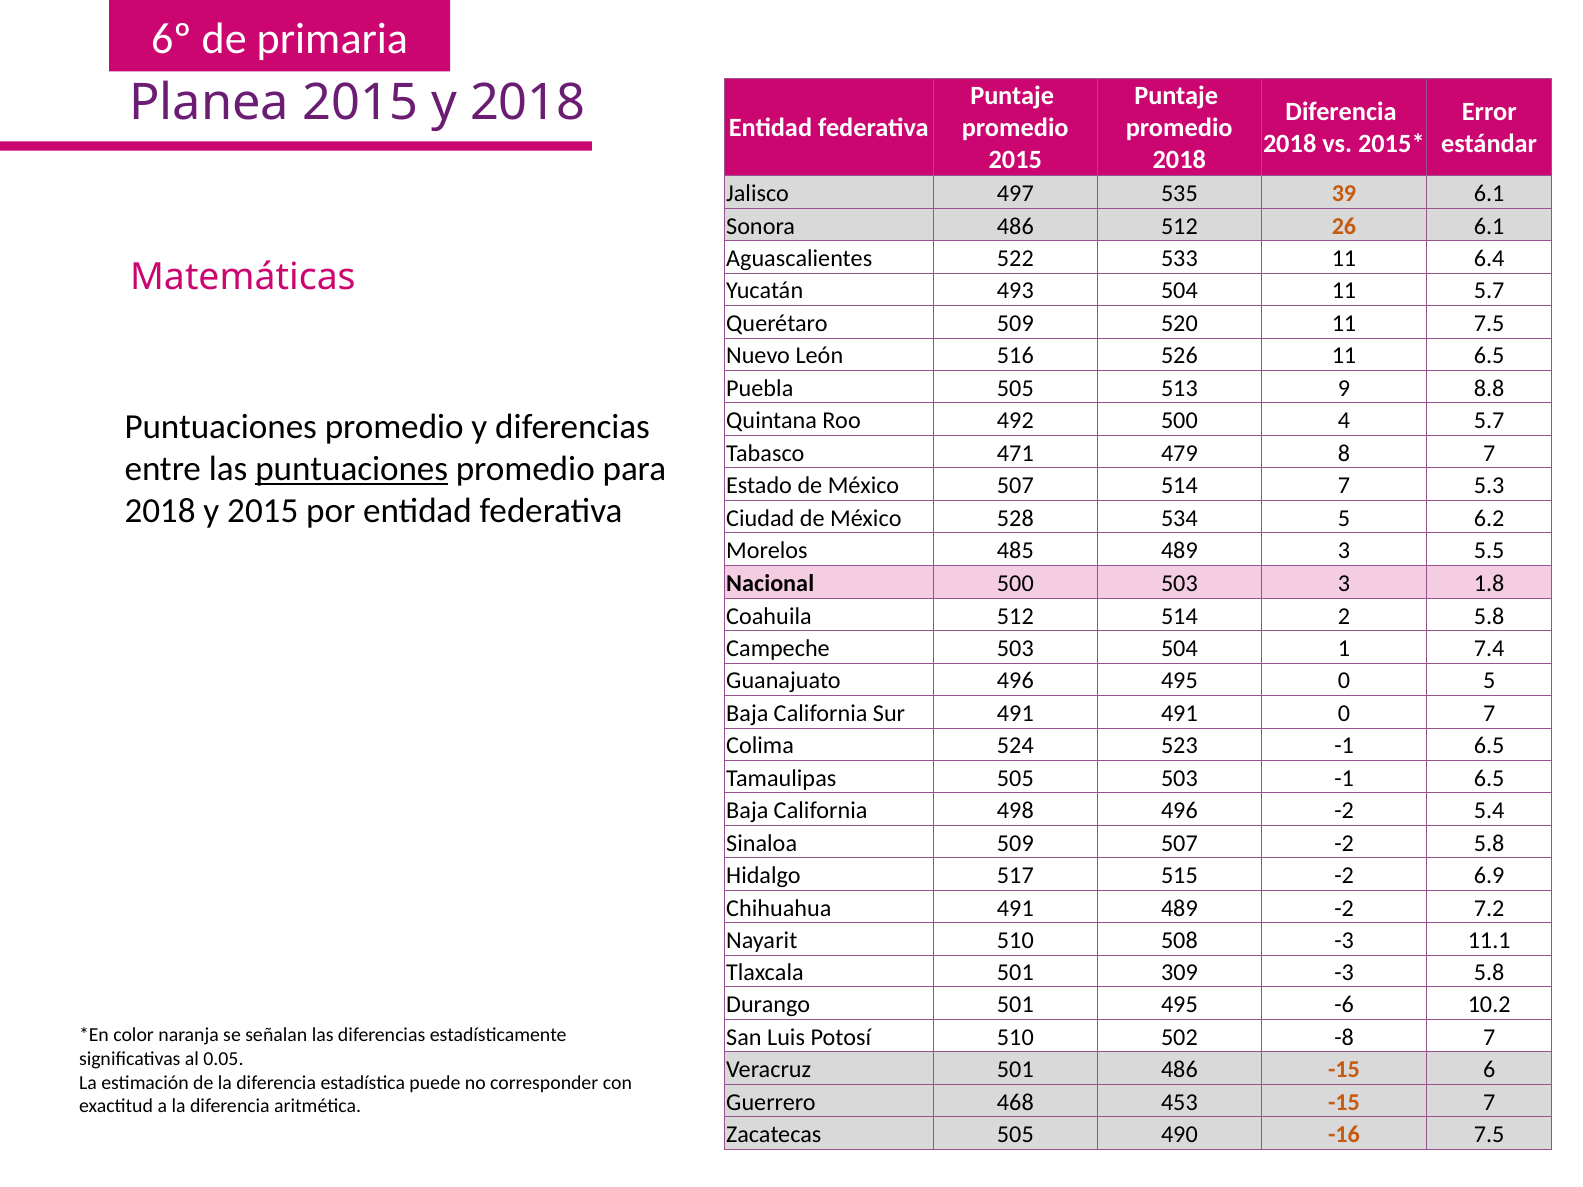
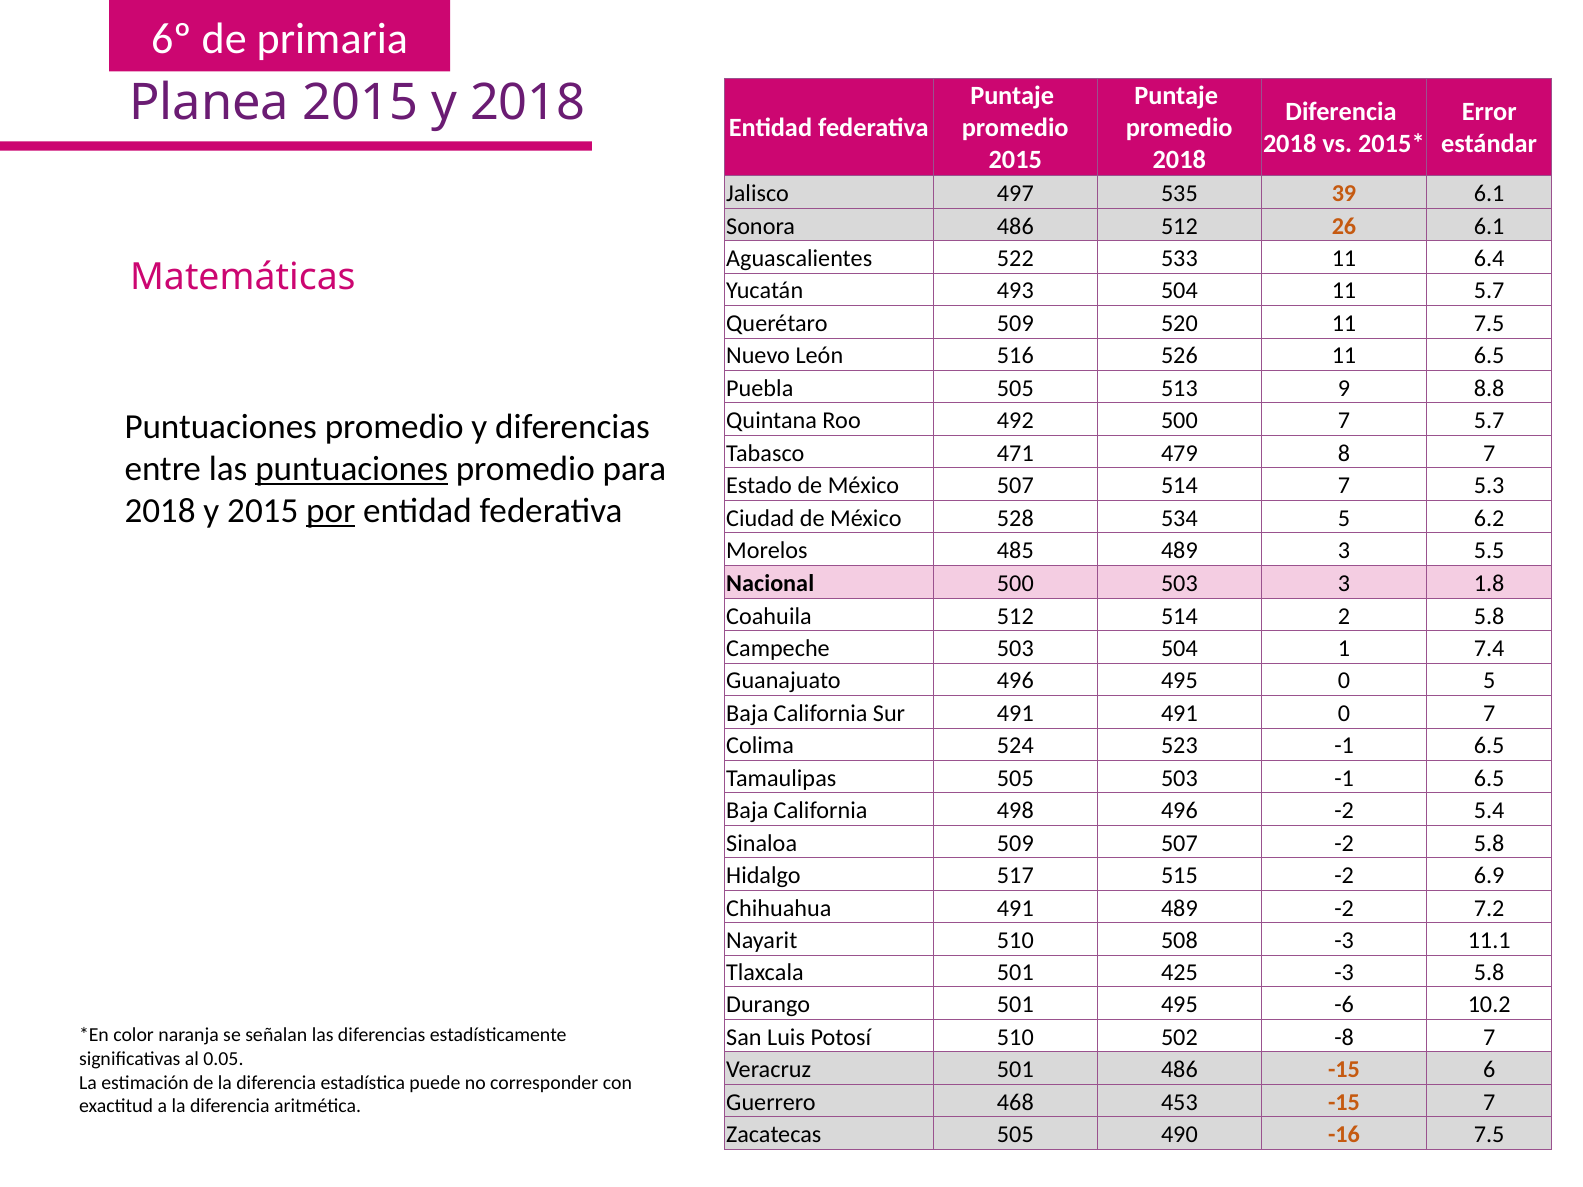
500 4: 4 -> 7
por underline: none -> present
309: 309 -> 425
